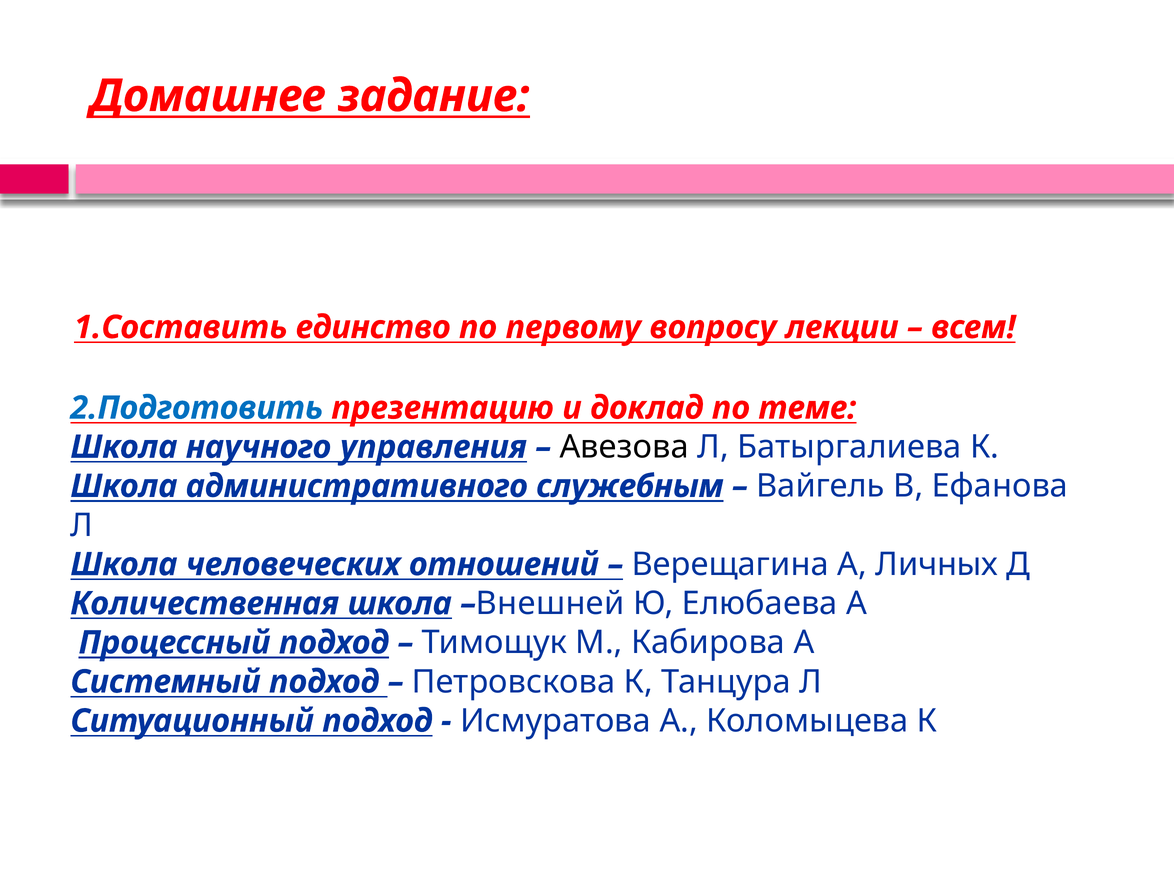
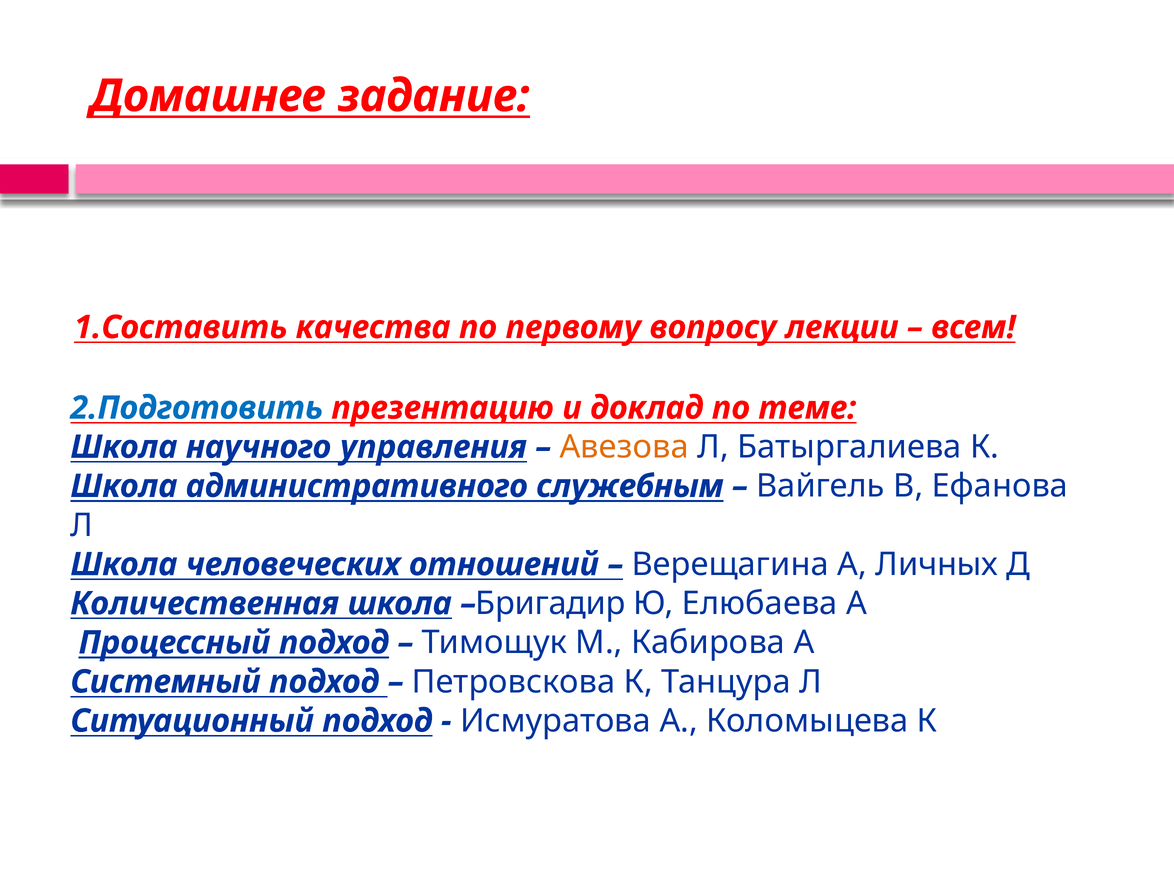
единство: единство -> качества
Авезова colour: black -> orange
Внешней: Внешней -> Бригадир
